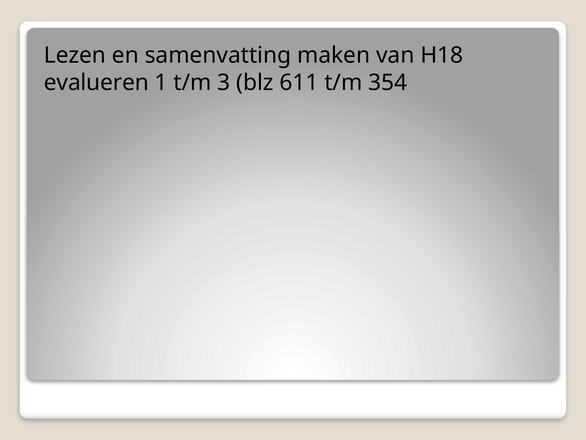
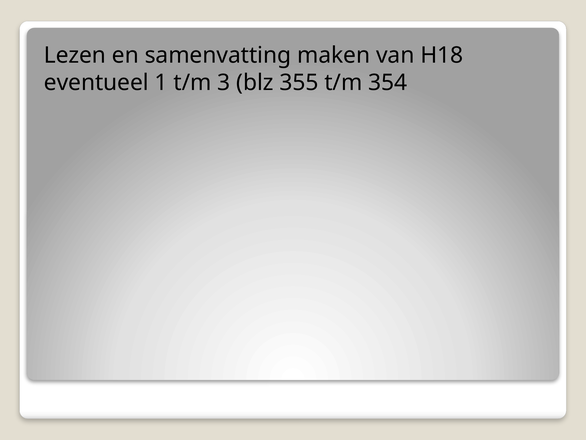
evalueren: evalueren -> eventueel
611: 611 -> 355
